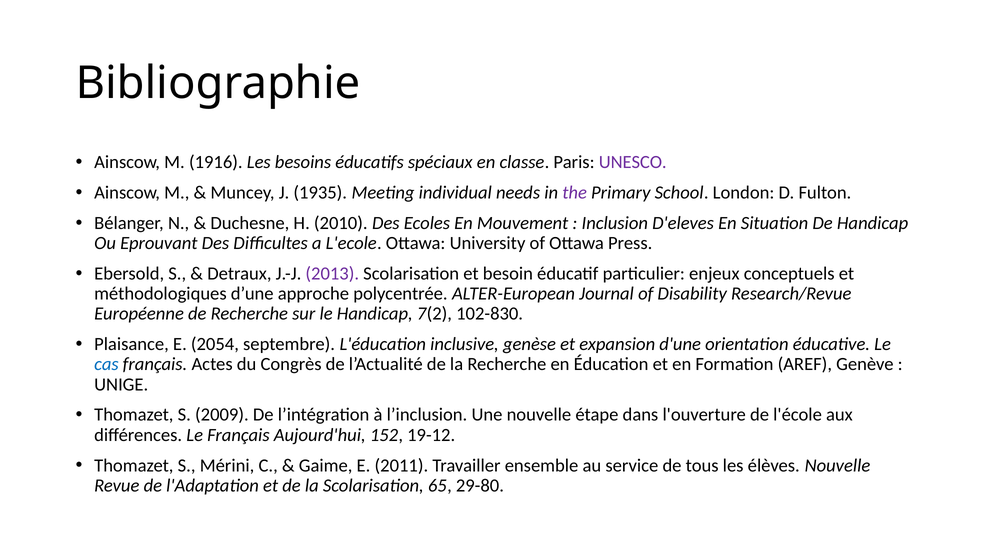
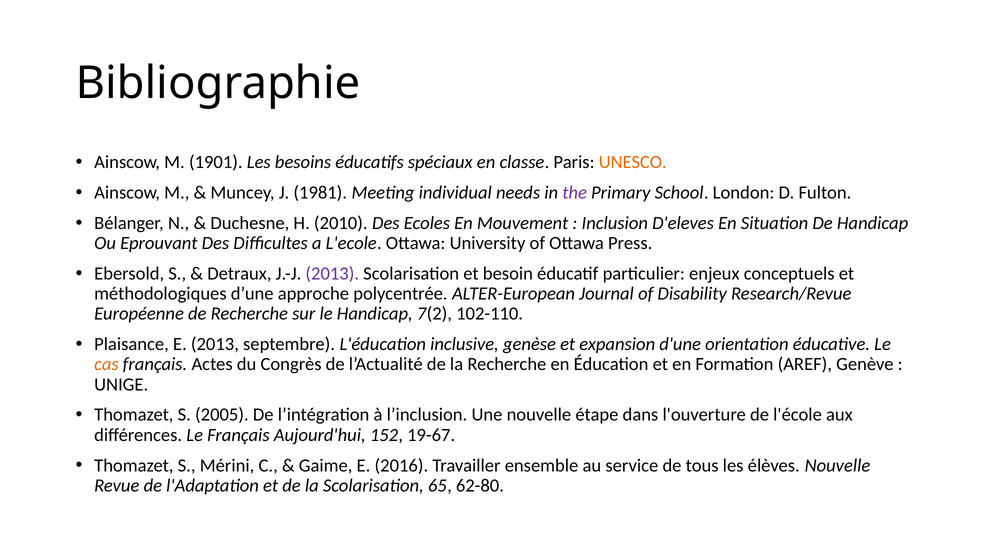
1916: 1916 -> 1901
UNESCO colour: purple -> orange
1935: 1935 -> 1981
102-830: 102-830 -> 102-110
E 2054: 2054 -> 2013
cas colour: blue -> orange
2009: 2009 -> 2005
19-12: 19-12 -> 19-67
2011: 2011 -> 2016
29-80: 29-80 -> 62-80
